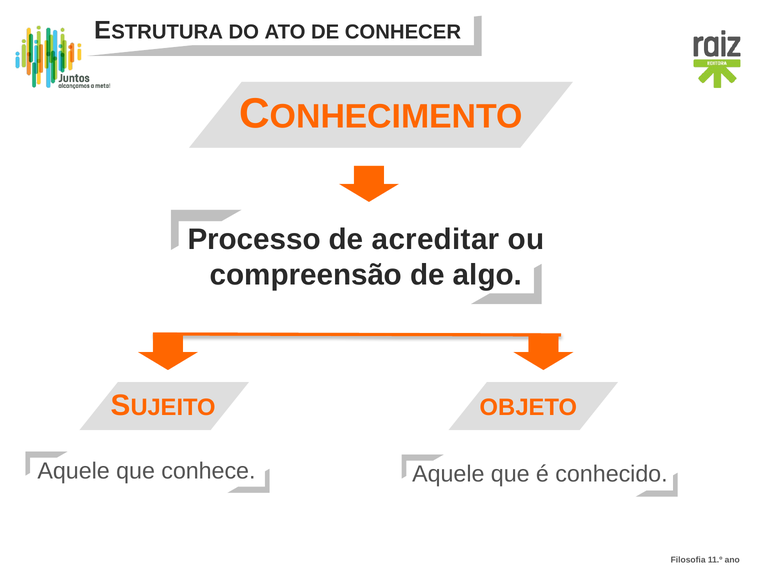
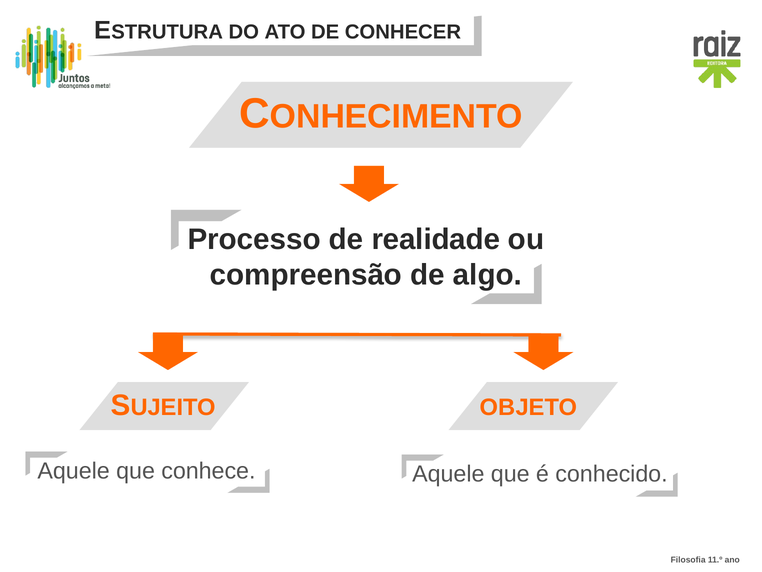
acreditar: acreditar -> realidade
